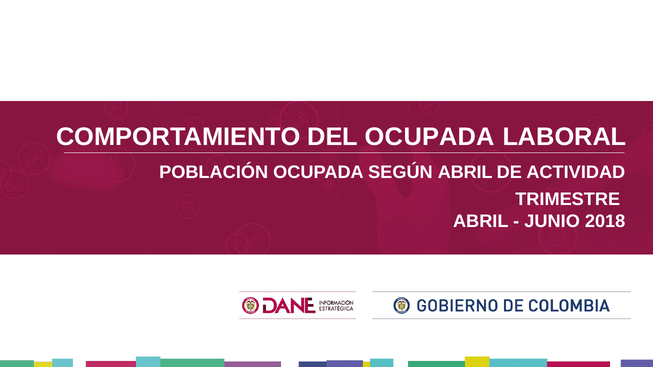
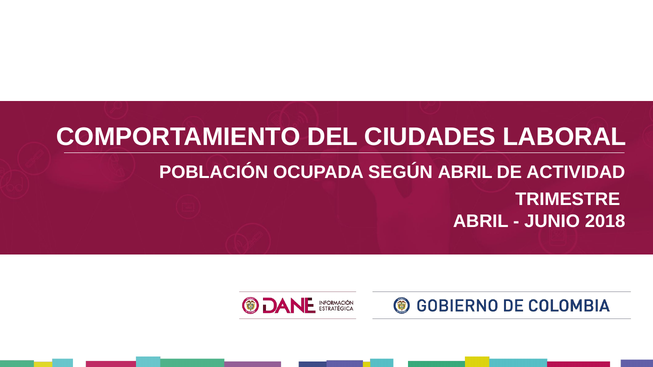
DEL OCUPADA: OCUPADA -> CIUDADES
